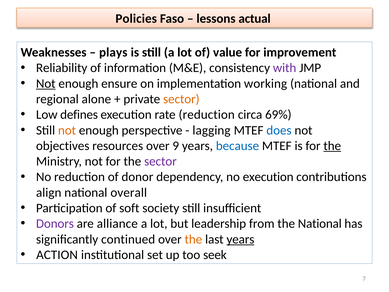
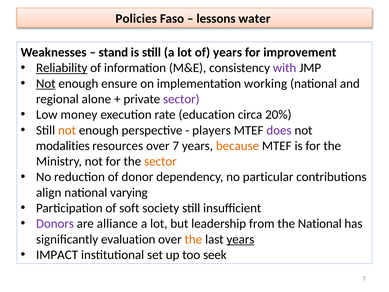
actual: actual -> water
plays: plays -> stand
of value: value -> years
Reliability underline: none -> present
sector at (181, 99) colour: orange -> purple
defines: defines -> money
rate reduction: reduction -> education
69%: 69% -> 20%
lagging: lagging -> players
does colour: blue -> purple
objectives: objectives -> modalities
over 9: 9 -> 7
because colour: blue -> orange
the at (332, 146) underline: present -> none
sector at (160, 161) colour: purple -> orange
no execution: execution -> particular
overall: overall -> varying
continued: continued -> evaluation
ACTION: ACTION -> IMPACT
